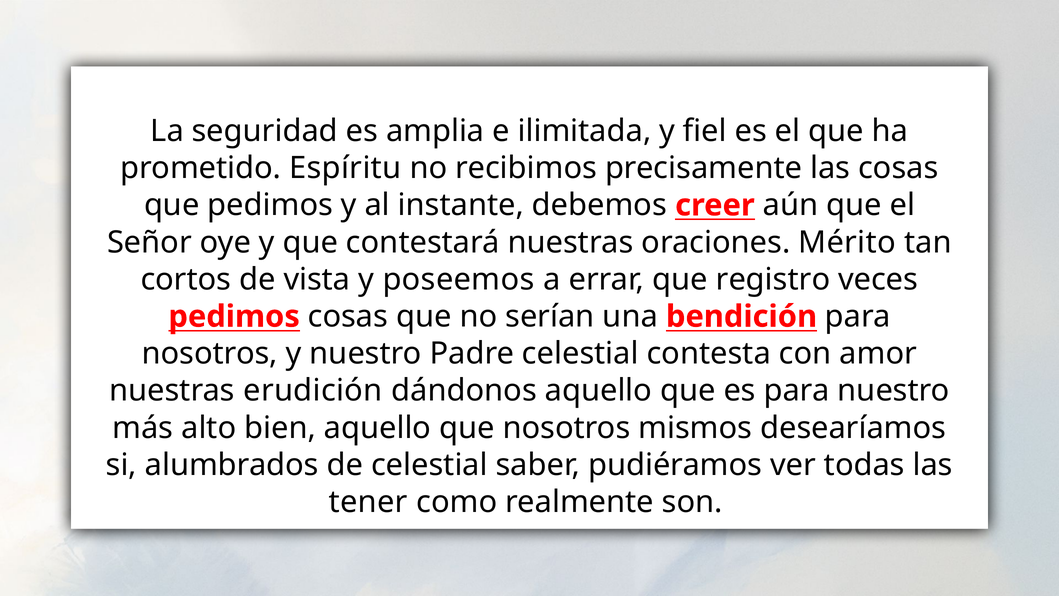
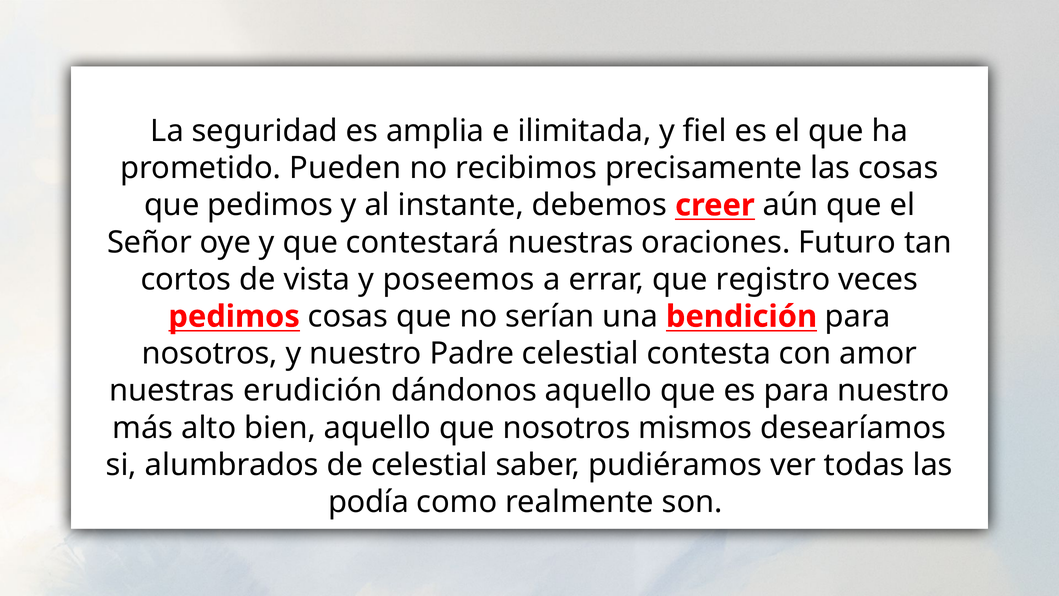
Espíritu: Espíritu -> Pueden
Mérito: Mérito -> Futuro
tener: tener -> podía
